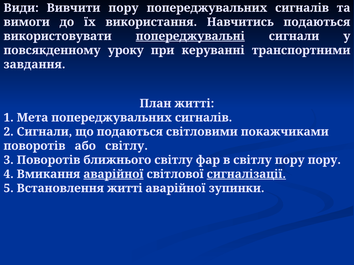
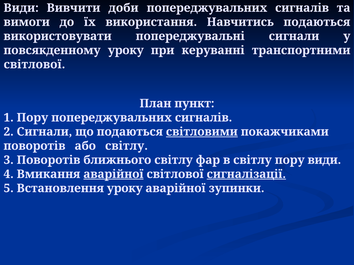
Вивчити пору: пору -> доби
попереджувальні underline: present -> none
завдання at (34, 65): завдання -> світлової
План житті: житті -> пункт
1 Мета: Мета -> Пору
світловими underline: none -> present
пору пору: пору -> види
Встановлення житті: житті -> уроку
